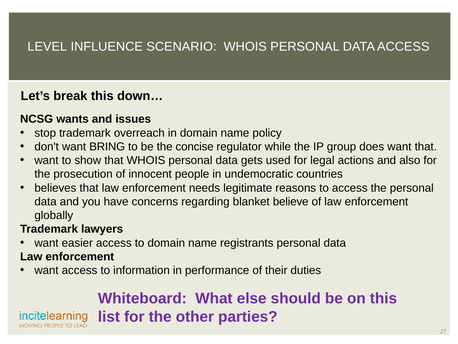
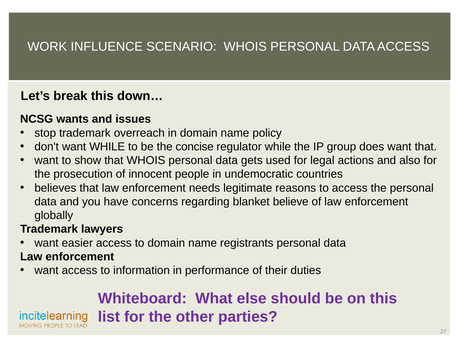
LEVEL: LEVEL -> WORK
want BRING: BRING -> WHILE
